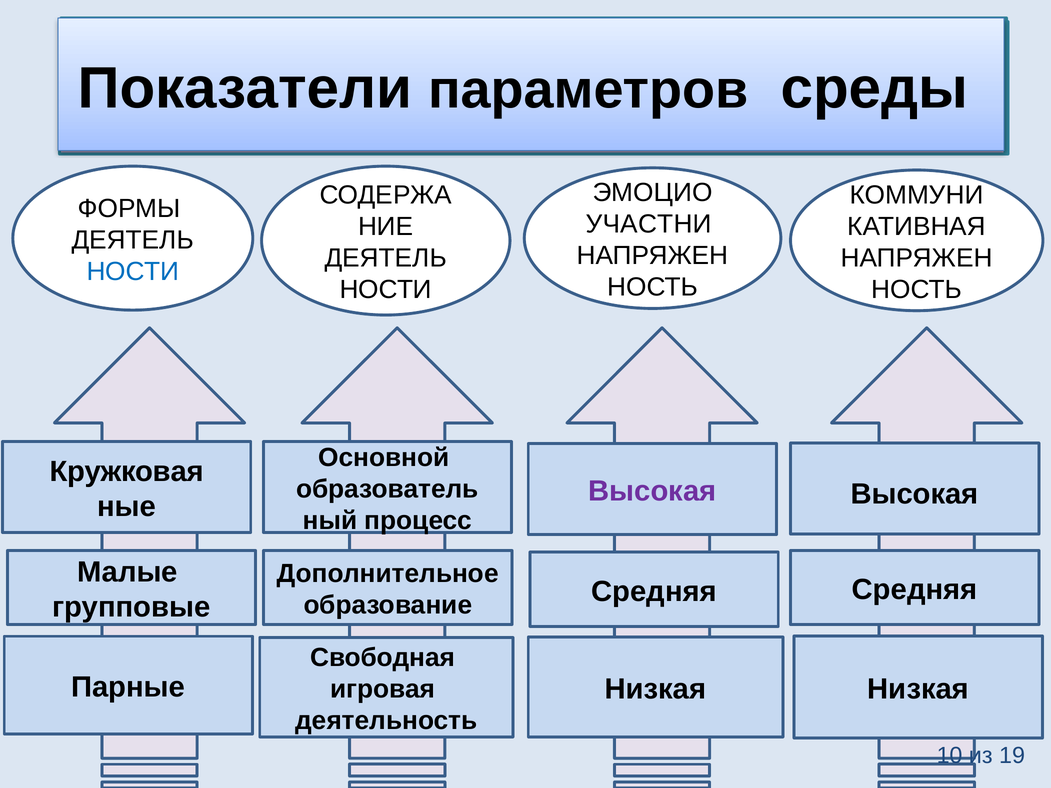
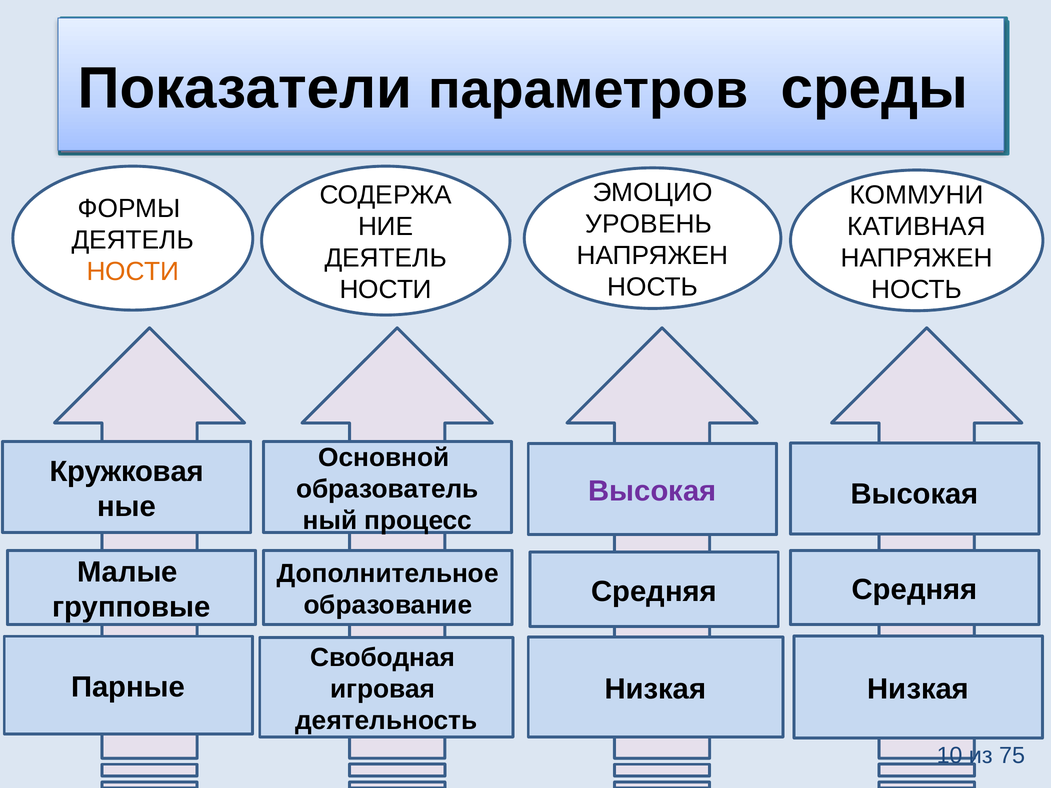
УЧАСТНИ: УЧАСТНИ -> УРОВЕНЬ
НОСТИ at (133, 272) colour: blue -> orange
19: 19 -> 75
